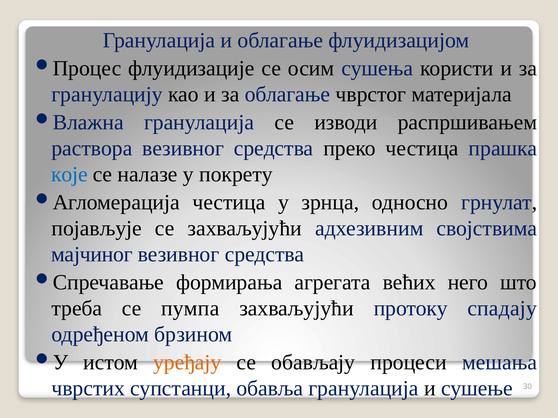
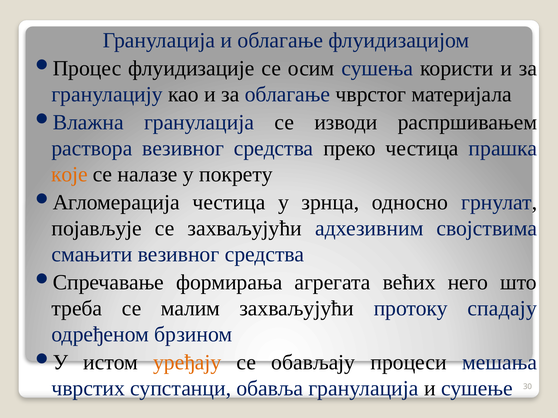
које colour: blue -> orange
мајчиног: мајчиног -> смањити
пумпа: пумпа -> малим
